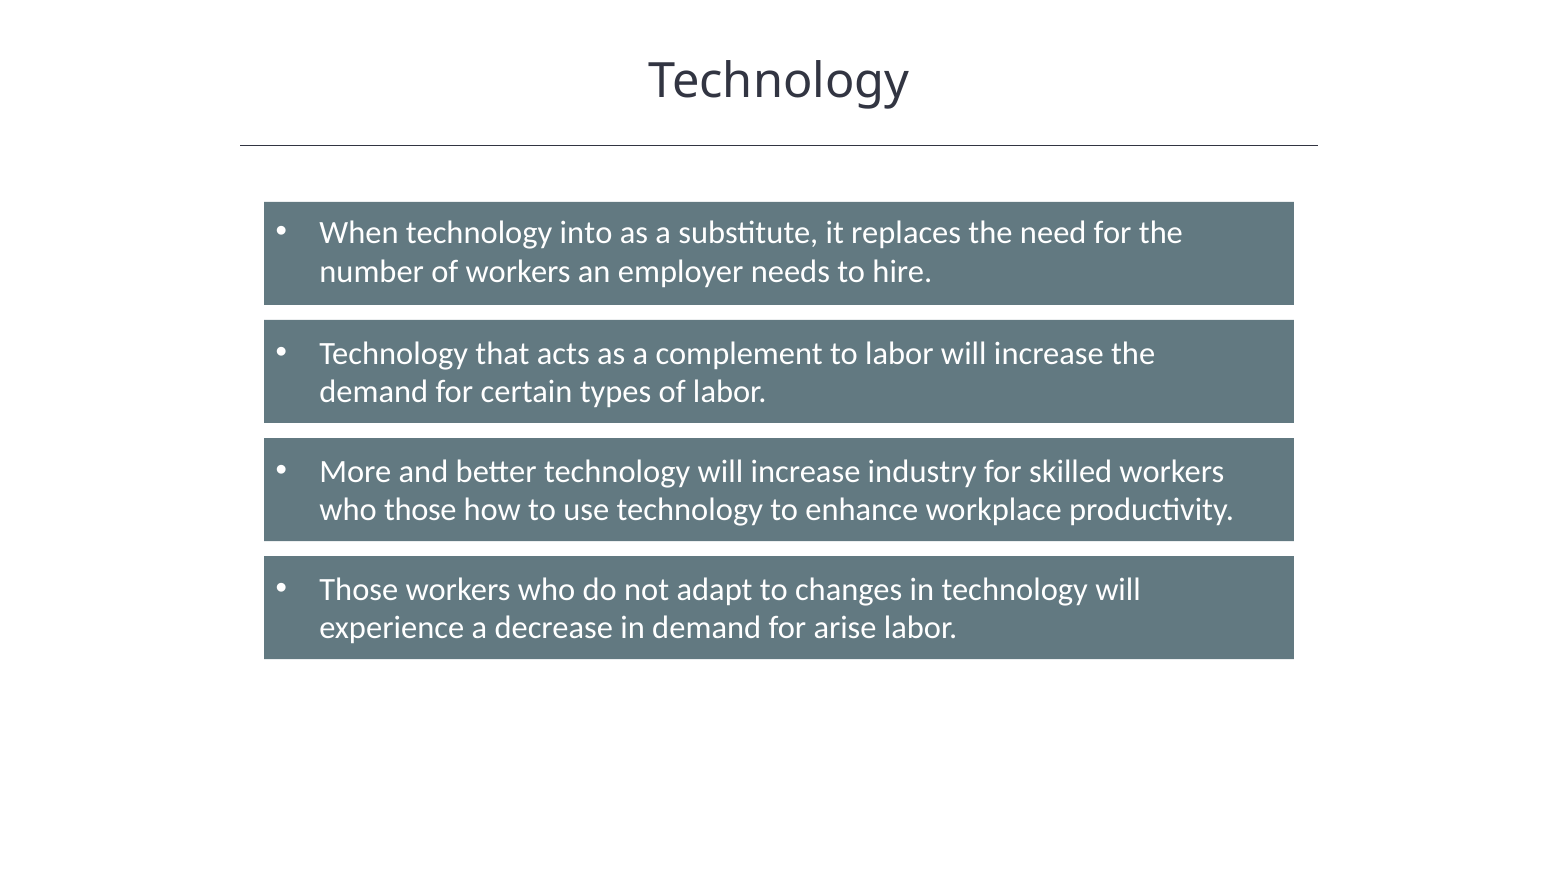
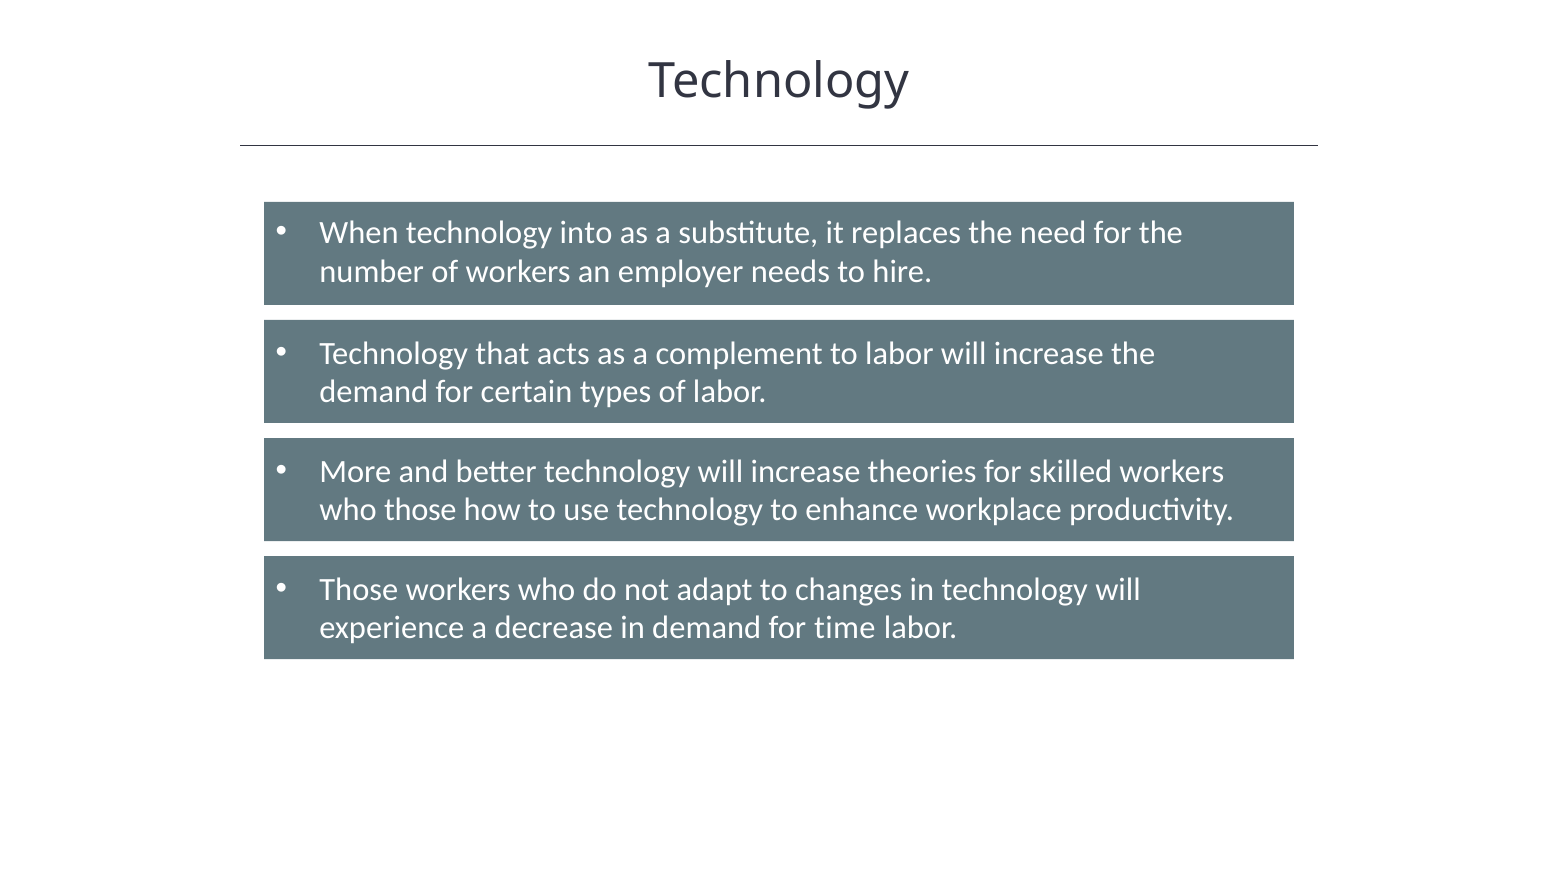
industry: industry -> theories
arise: arise -> time
